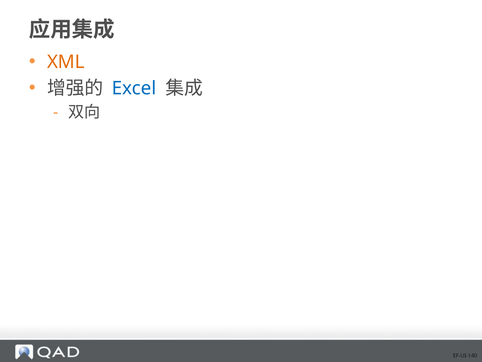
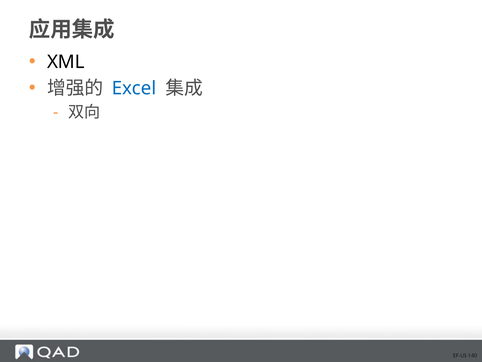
XML colour: orange -> black
